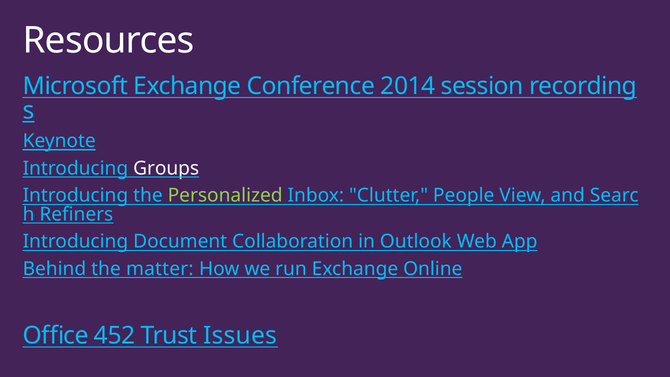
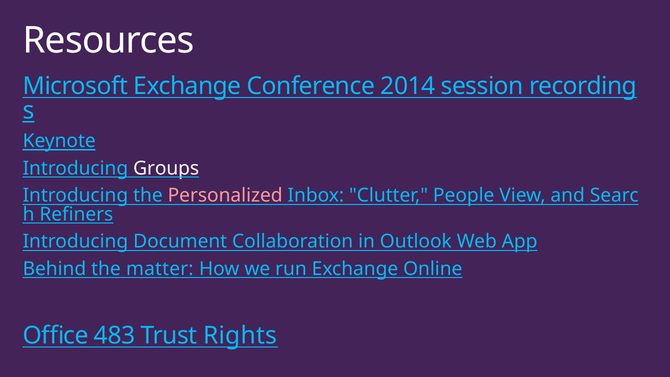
Personalized colour: light green -> pink
452: 452 -> 483
Issues: Issues -> Rights
